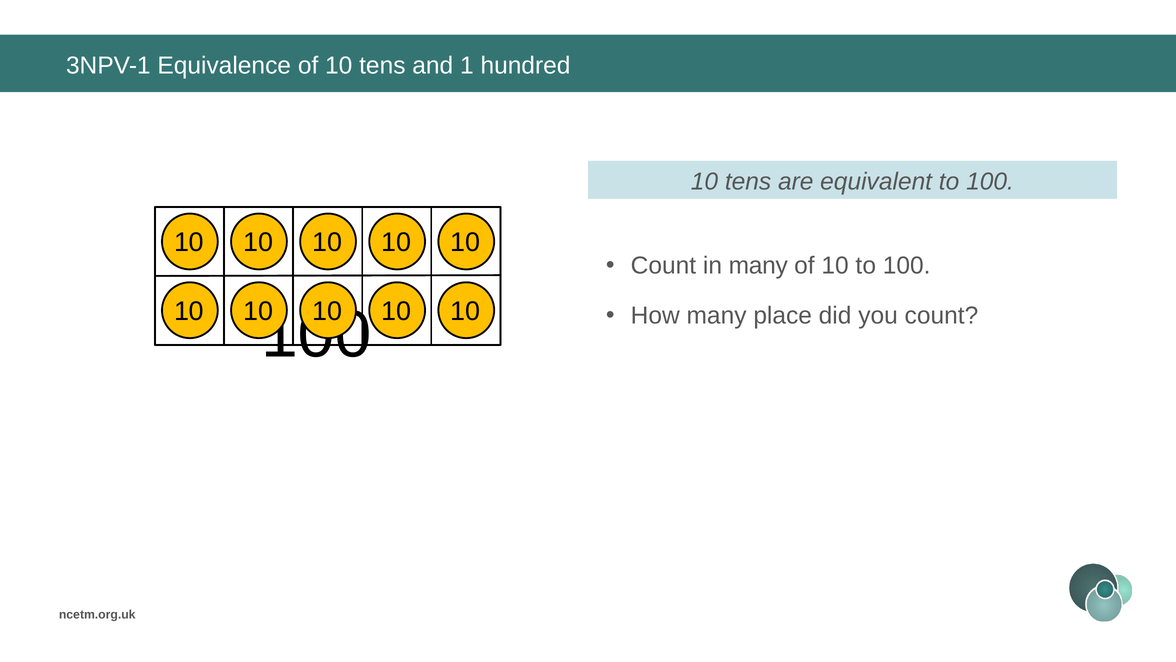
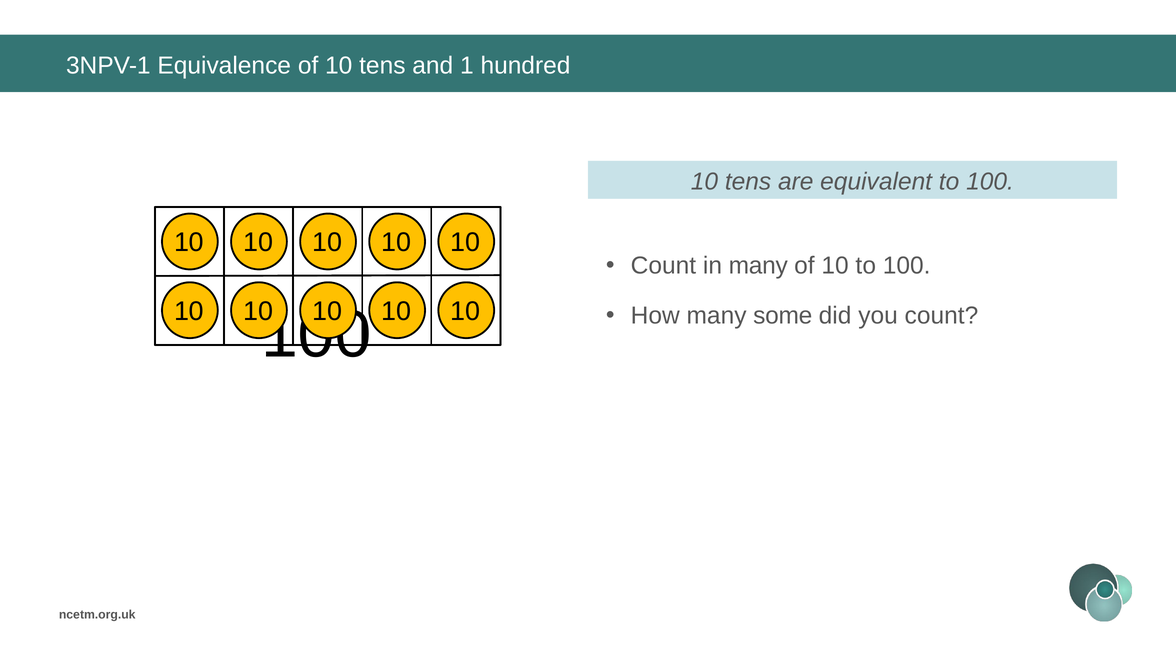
place: place -> some
